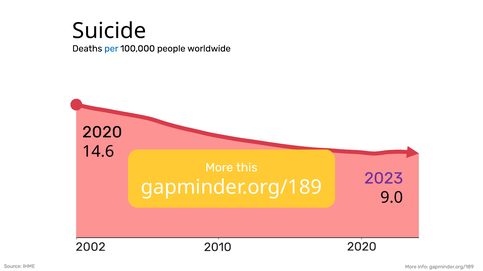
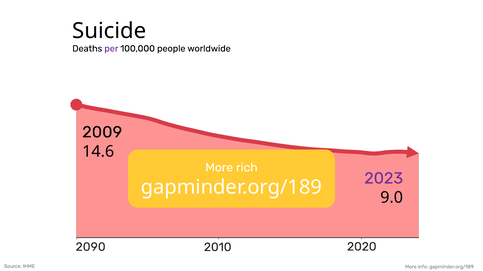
per colour: blue -> purple
2020 at (102, 132): 2020 -> 2009
this: this -> rich
2002: 2002 -> 2090
